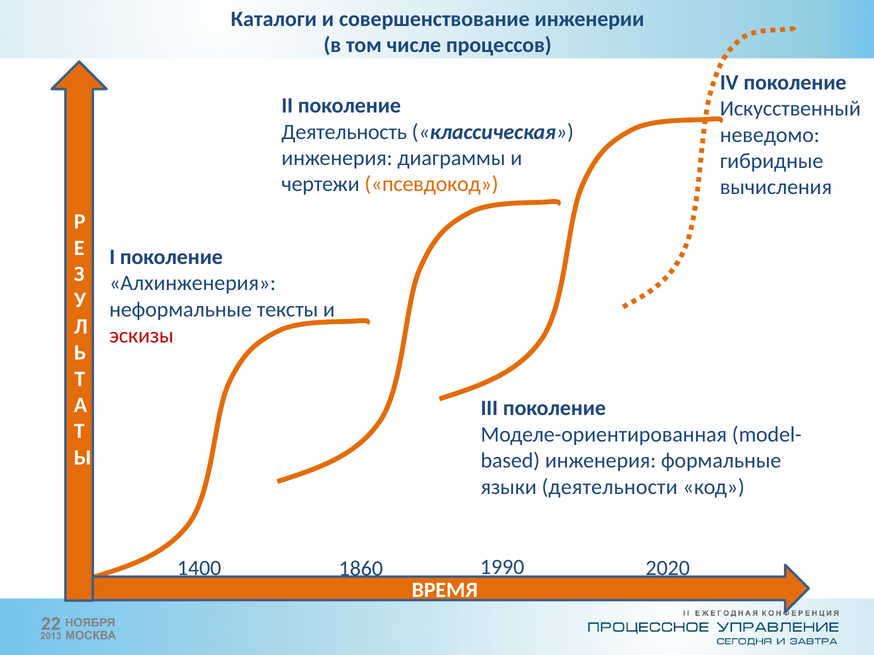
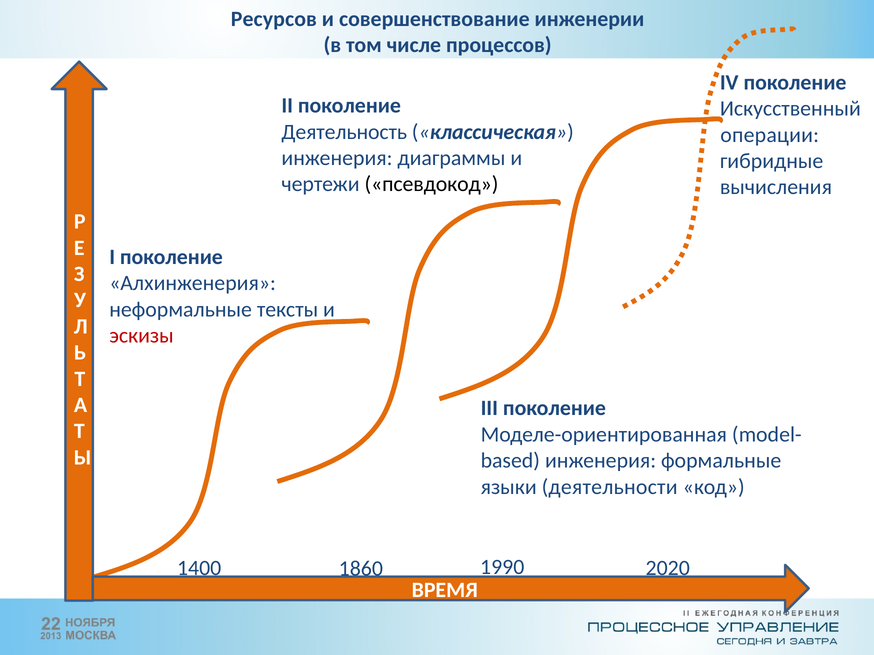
Каталоги: Каталоги -> Ресурсов
неведомо: неведомо -> операции
псевдокод colour: orange -> black
